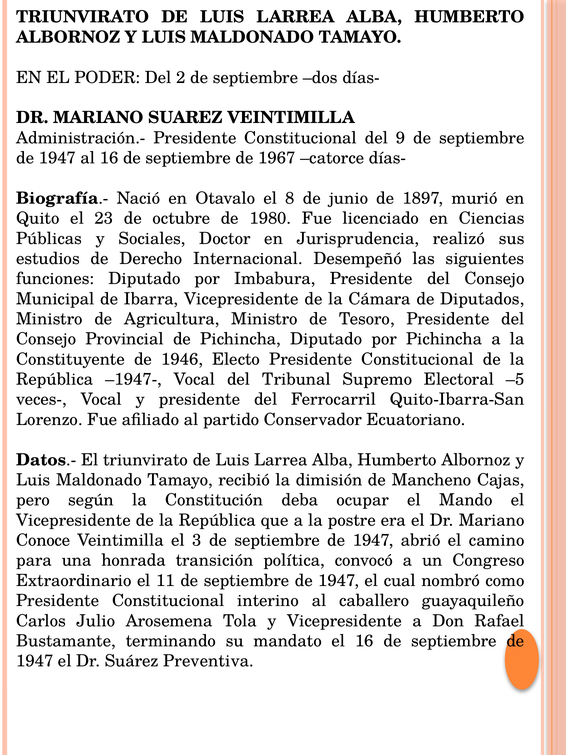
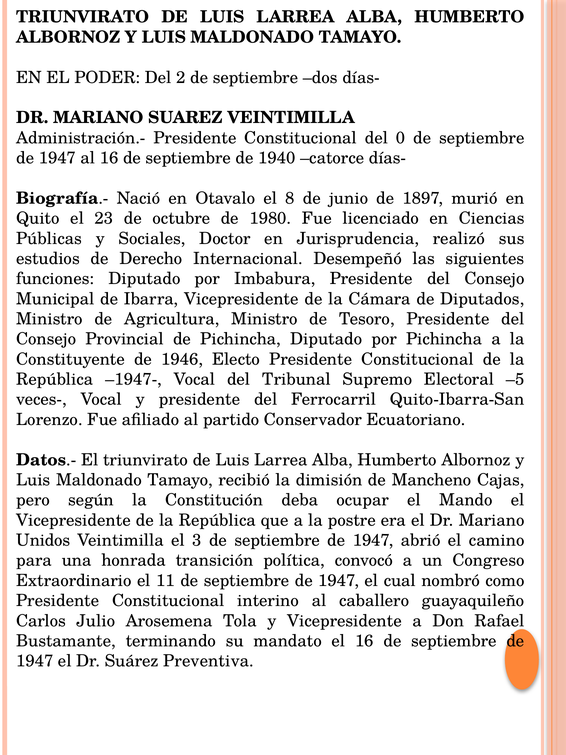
9: 9 -> 0
1967: 1967 -> 1940
Conoce: Conoce -> Unidos
